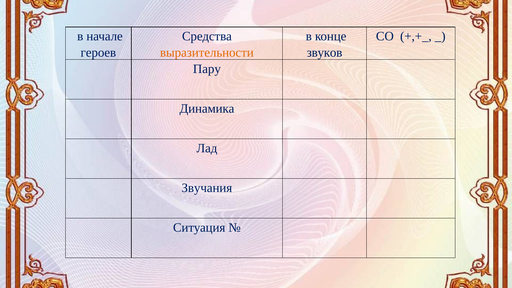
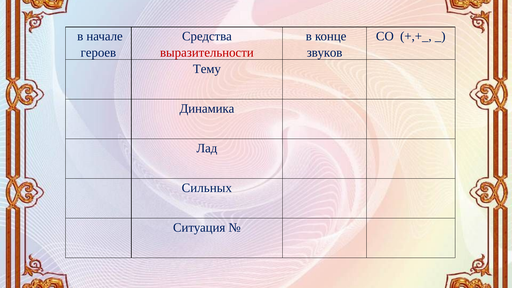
выразительности colour: orange -> red
Пару: Пару -> Тему
Звучания: Звучания -> Сильных
